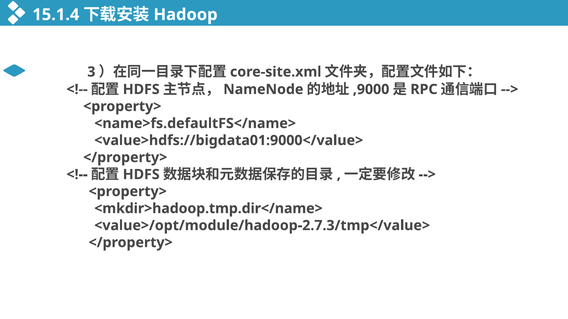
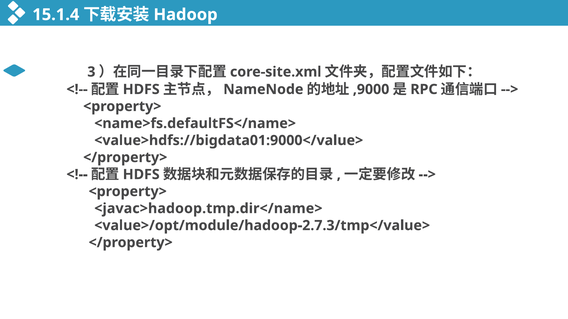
<mkdir>hadoop.tmp.dir</name>: <mkdir>hadoop.tmp.dir</name> -> <javac>hadoop.tmp.dir</name>
